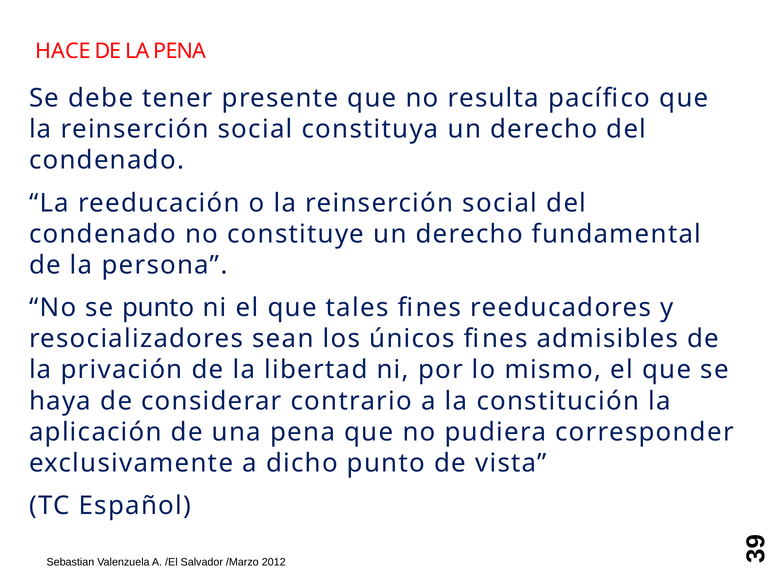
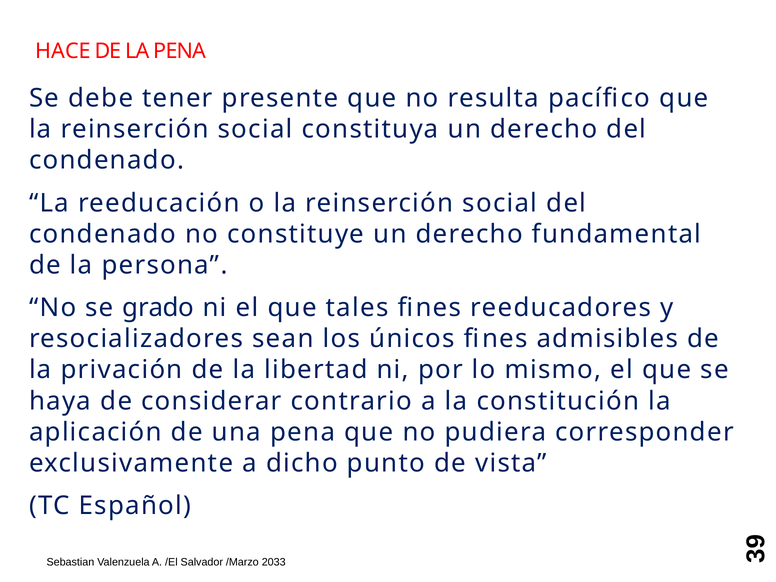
se punto: punto -> grado
2012: 2012 -> 2033
